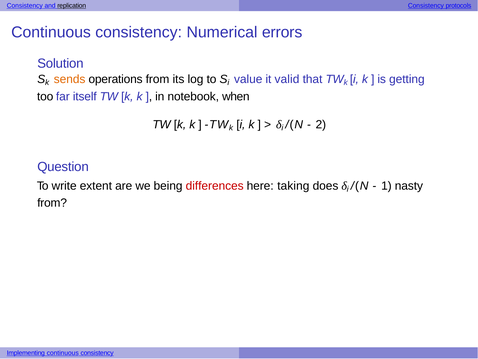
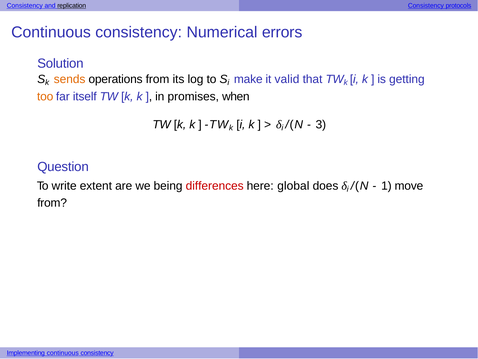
value: value -> make
too colour: black -> orange
notebook: notebook -> promises
2: 2 -> 3
taking: taking -> global
nasty: nasty -> move
